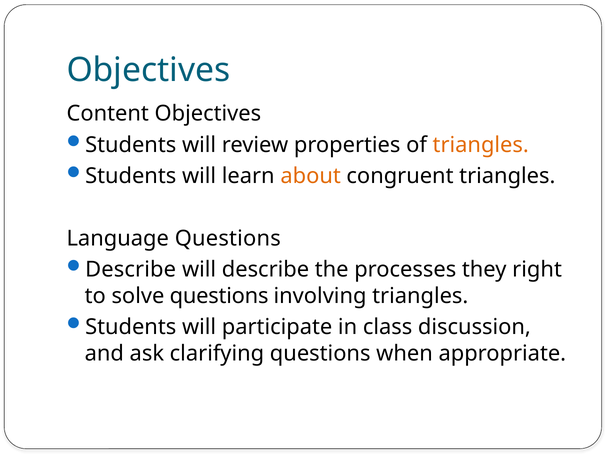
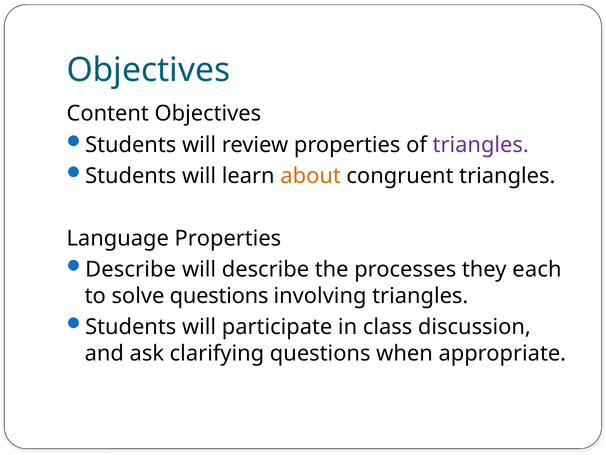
triangles at (481, 145) colour: orange -> purple
Language Questions: Questions -> Properties
right: right -> each
